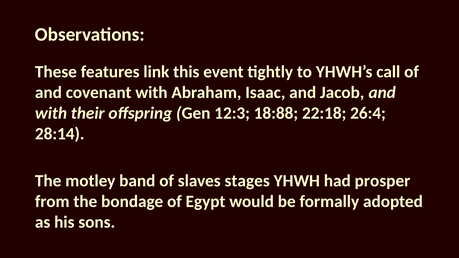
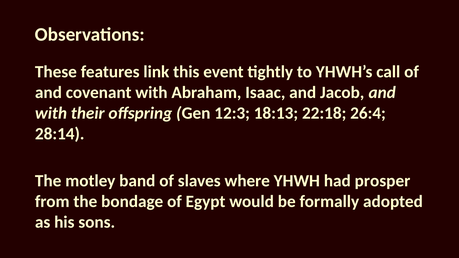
18:88: 18:88 -> 18:13
stages: stages -> where
